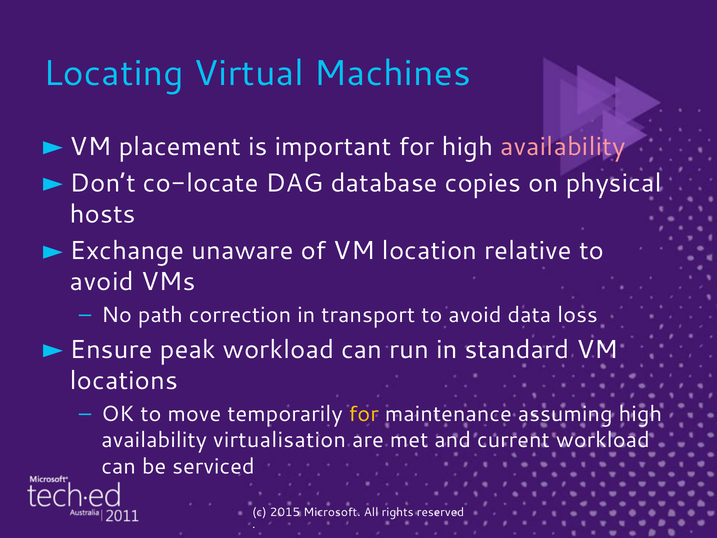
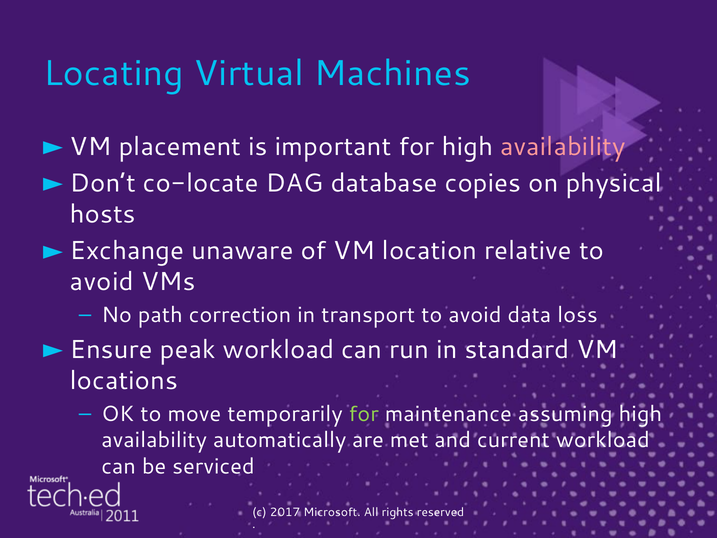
for at (364, 414) colour: yellow -> light green
virtualisation: virtualisation -> automatically
2015: 2015 -> 2017
